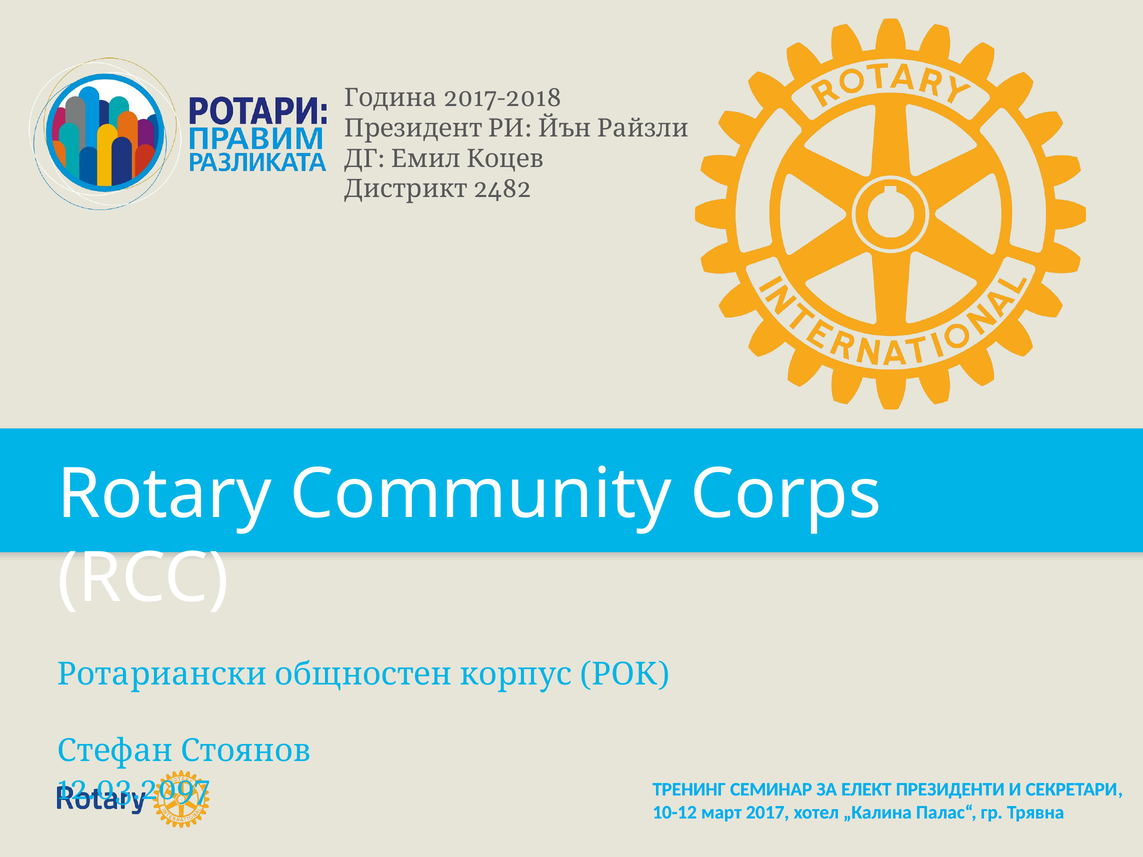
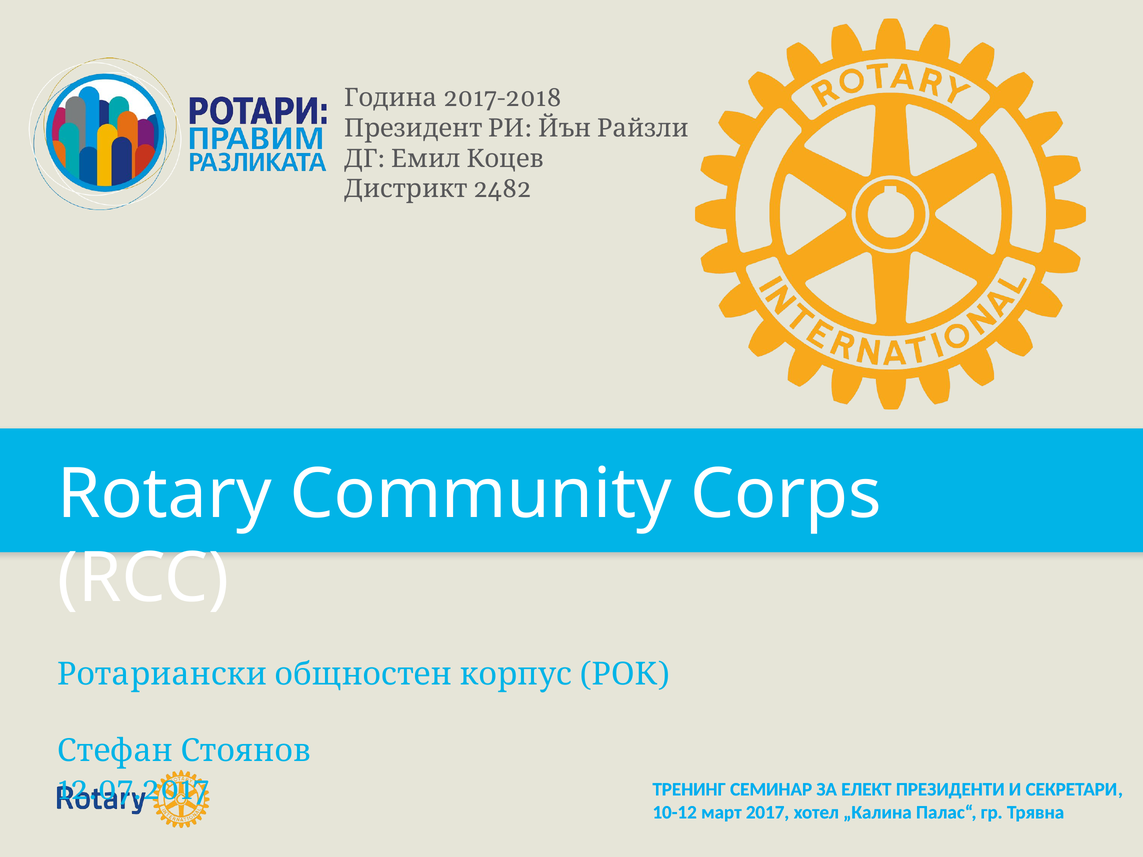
12.03.2097: 12.03.2097 -> 12.07.2017
